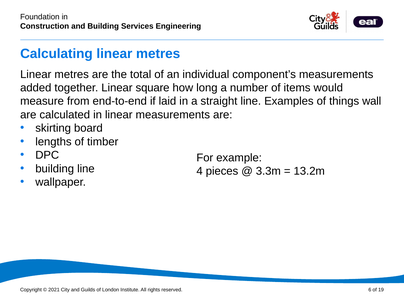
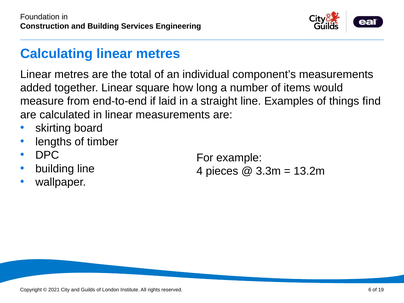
wall: wall -> find
